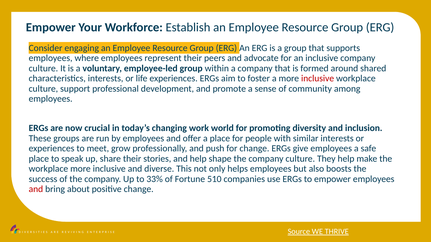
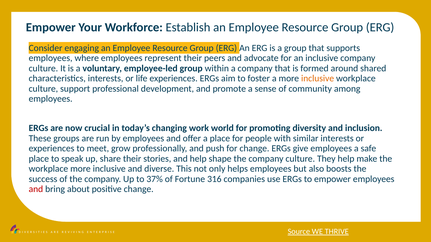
inclusive at (318, 79) colour: red -> orange
33%: 33% -> 37%
510: 510 -> 316
